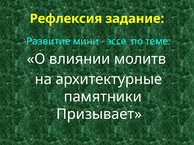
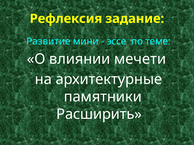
молитв: молитв -> мечети
Призывает: Призывает -> Расширить
